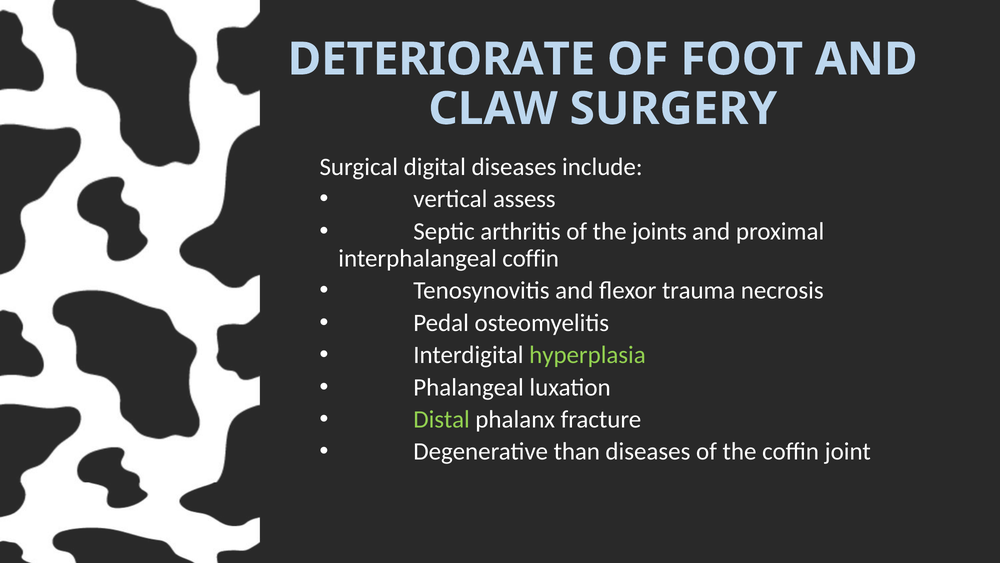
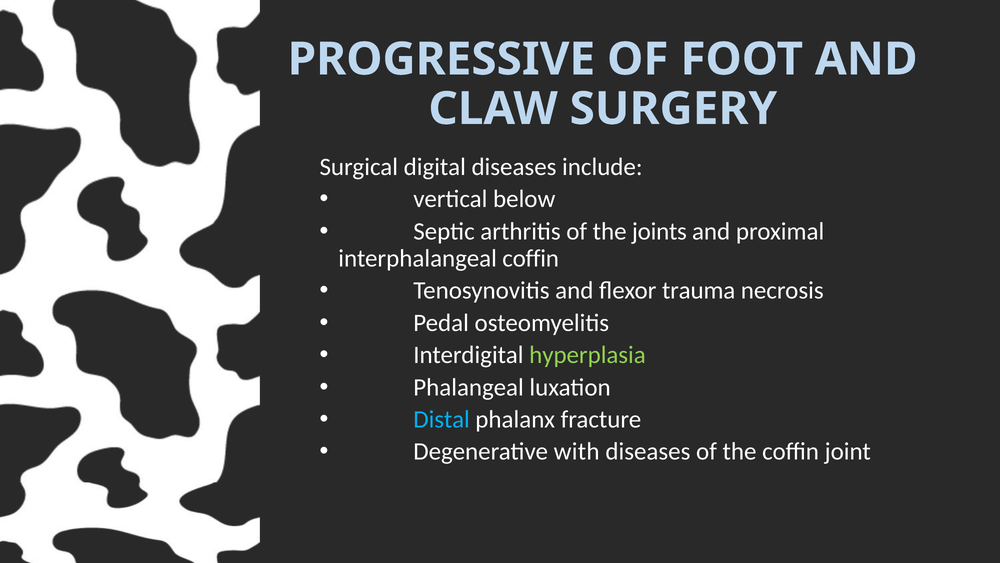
DETERIORATE: DETERIORATE -> PROGRESSIVE
assess: assess -> below
Distal colour: light green -> light blue
than: than -> with
